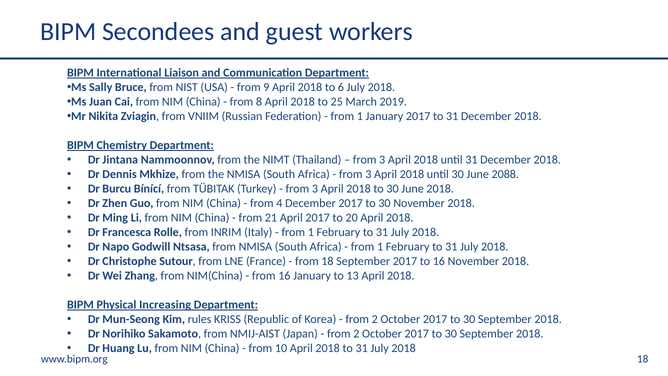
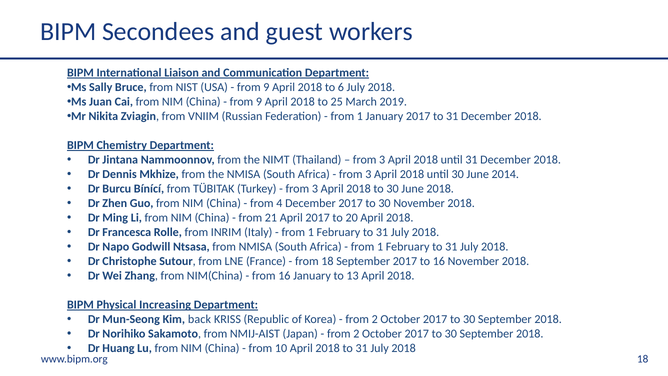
8 at (259, 102): 8 -> 9
2088: 2088 -> 2014
rules: rules -> back
